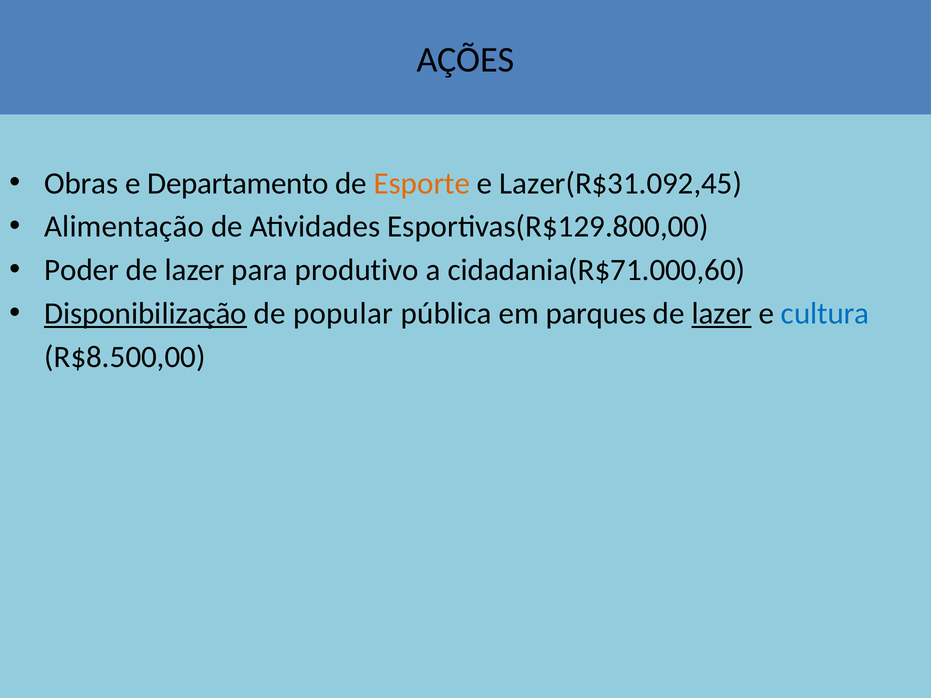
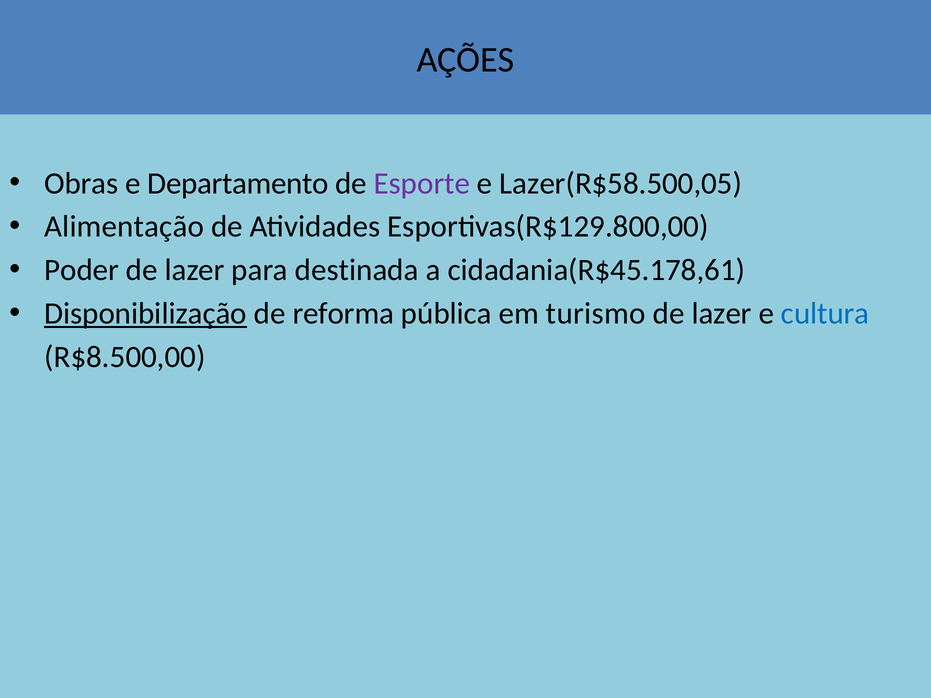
Esporte colour: orange -> purple
Lazer(R$31.092,45: Lazer(R$31.092,45 -> Lazer(R$58.500,05
produtivo: produtivo -> destinada
cidadania(R$71.000,60: cidadania(R$71.000,60 -> cidadania(R$45.178,61
popular: popular -> reforma
parques: parques -> turismo
lazer at (722, 314) underline: present -> none
